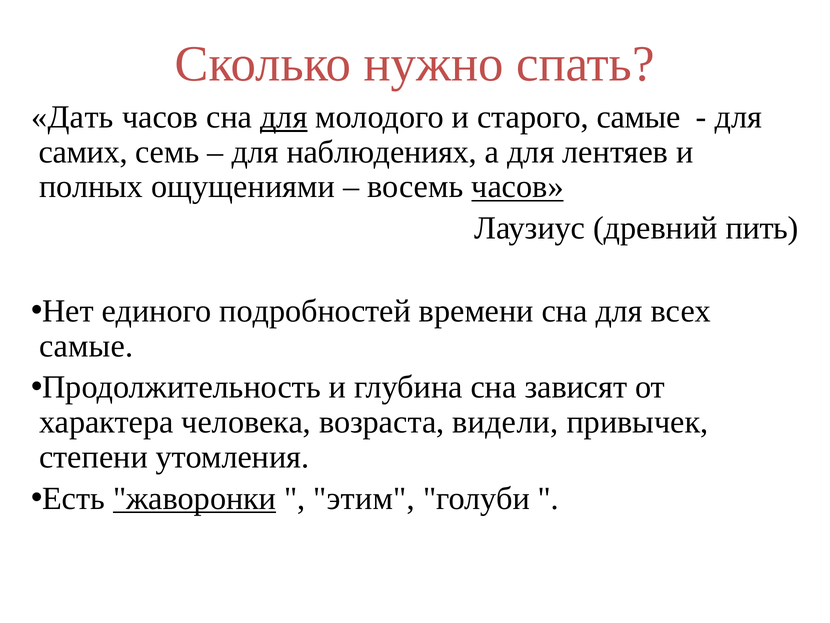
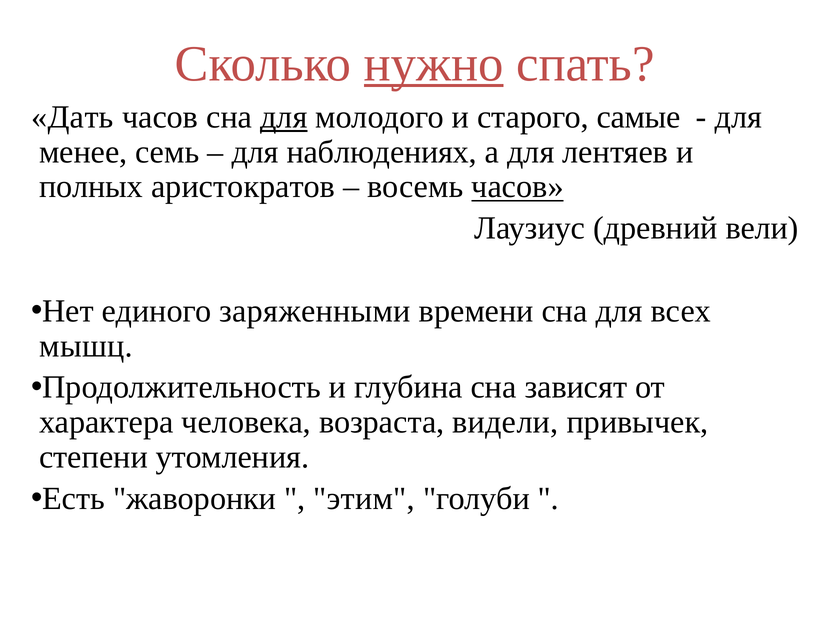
нужно underline: none -> present
самих: самих -> менее
ощущениями: ощущениями -> аристократов
пить: пить -> вели
подробностей: подробностей -> заряженными
самые at (86, 346): самые -> мышц
жаворонки underline: present -> none
